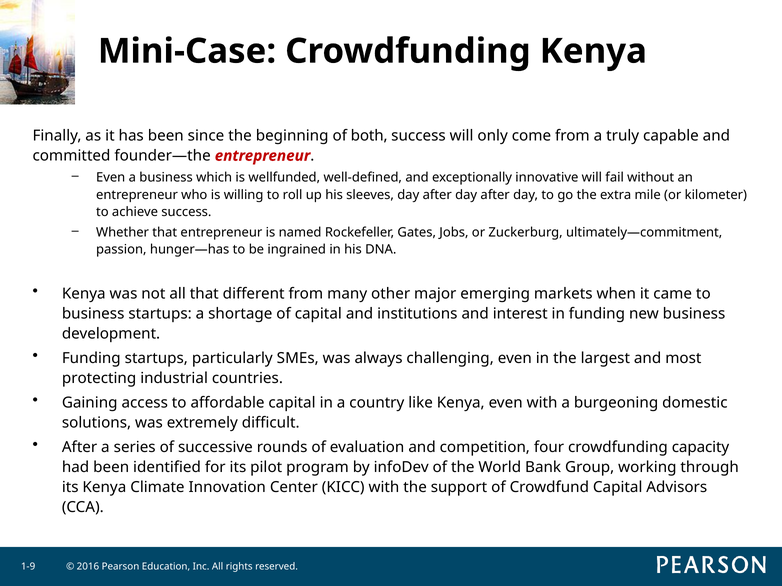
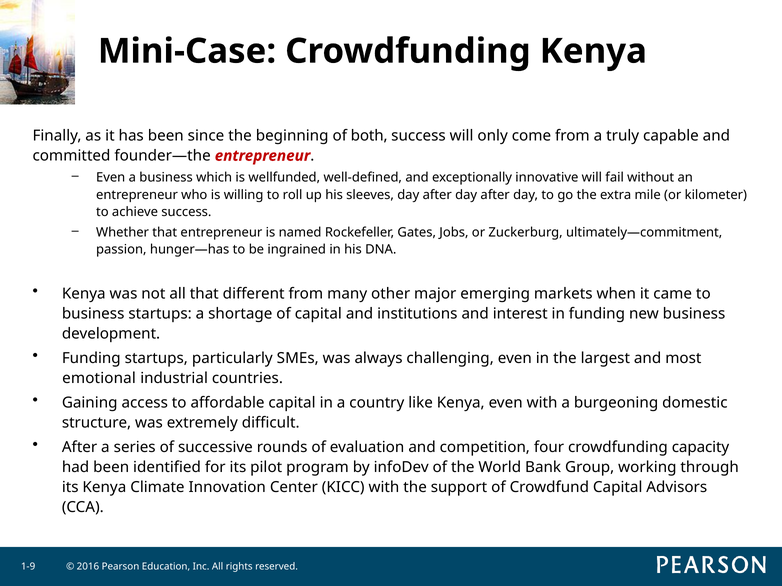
protecting: protecting -> emotional
solutions: solutions -> structure
